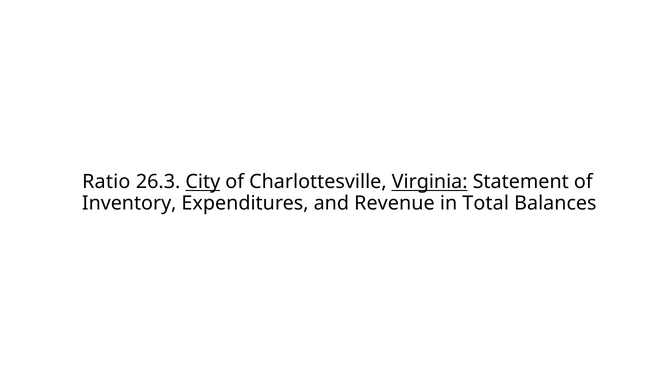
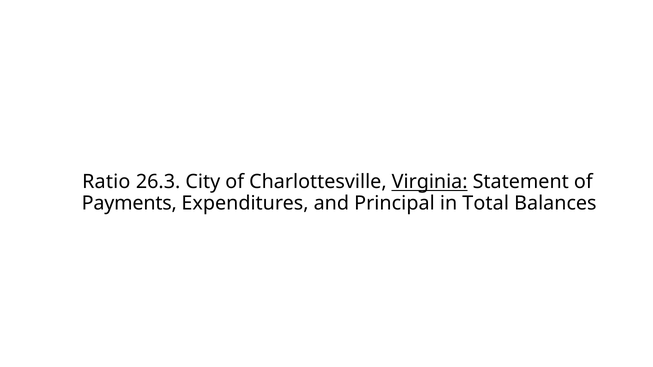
City underline: present -> none
Inventory: Inventory -> Payments
Revenue: Revenue -> Principal
